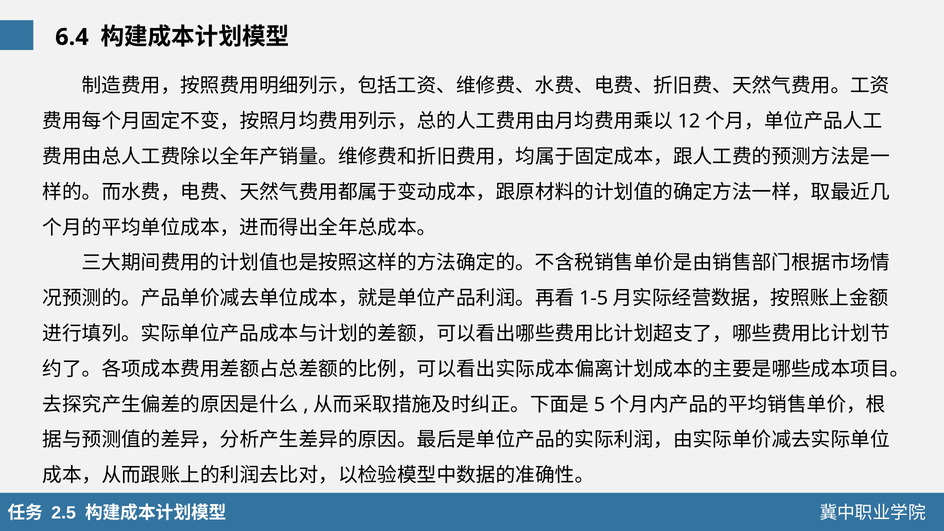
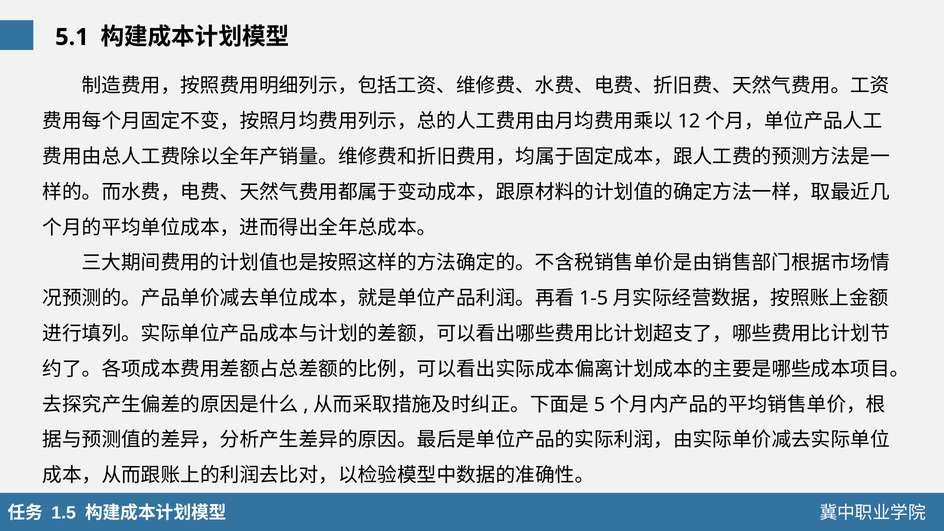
6.4: 6.4 -> 5.1
2.5: 2.5 -> 1.5
